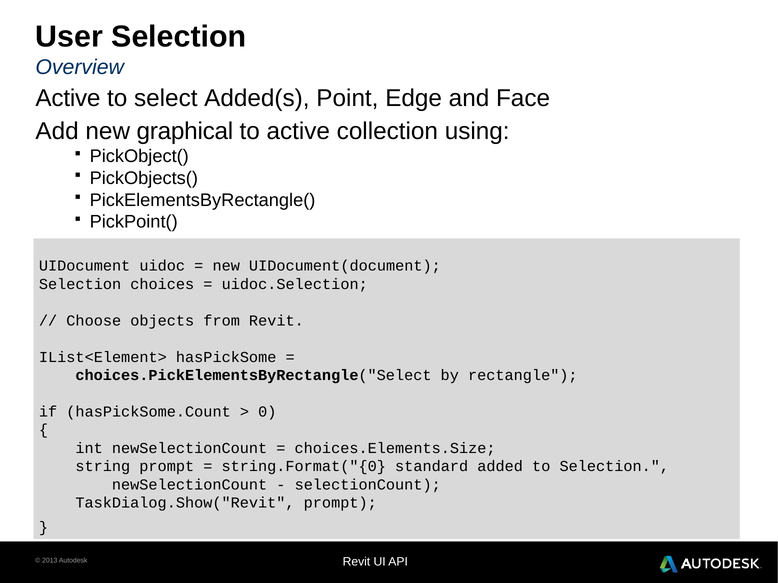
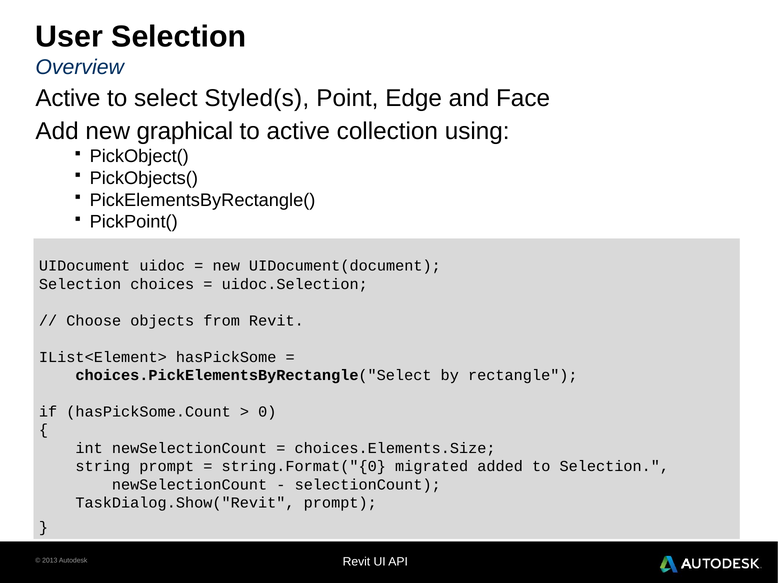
Added(s: Added(s -> Styled(s
standard: standard -> migrated
